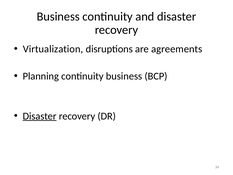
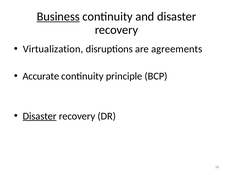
Business at (58, 17) underline: none -> present
Planning: Planning -> Accurate
continuity business: business -> principle
